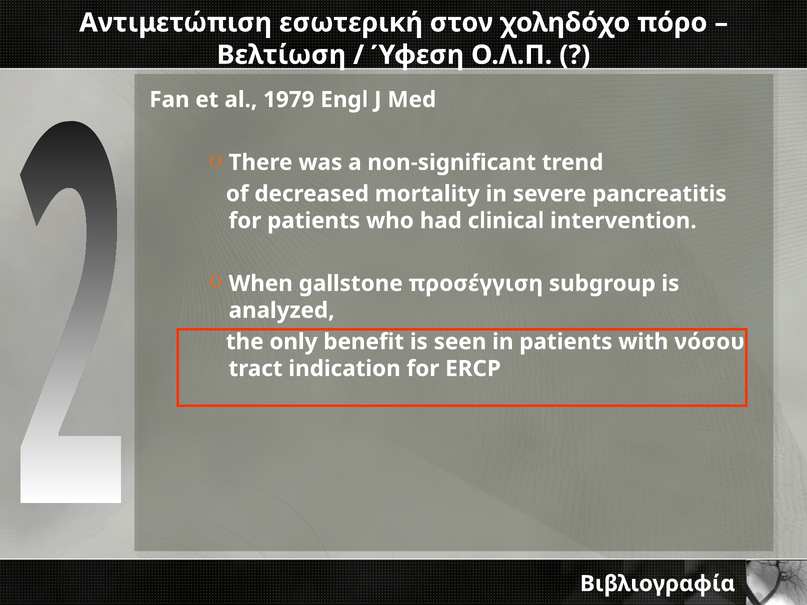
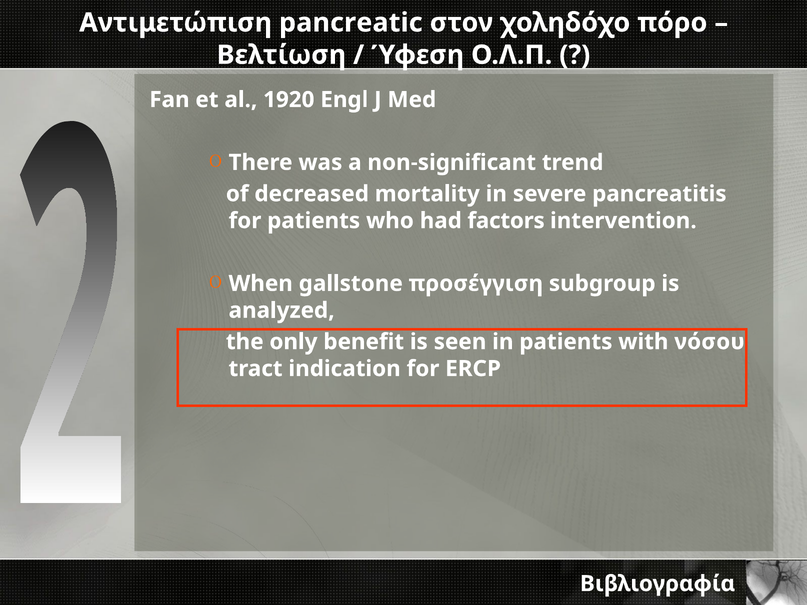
εσωτερική: εσωτερική -> pancreatic
1979: 1979 -> 1920
clinical: clinical -> factors
